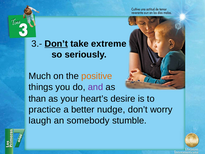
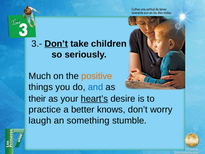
extreme: extreme -> children
and colour: purple -> blue
than: than -> their
heart’s underline: none -> present
nudge: nudge -> knows
somebody: somebody -> something
